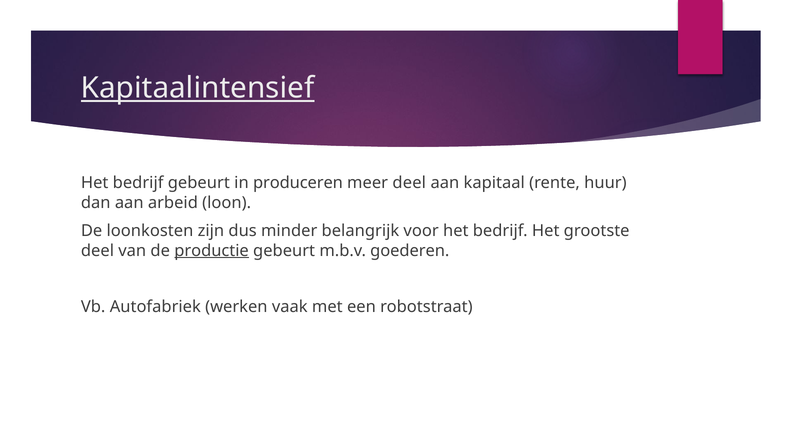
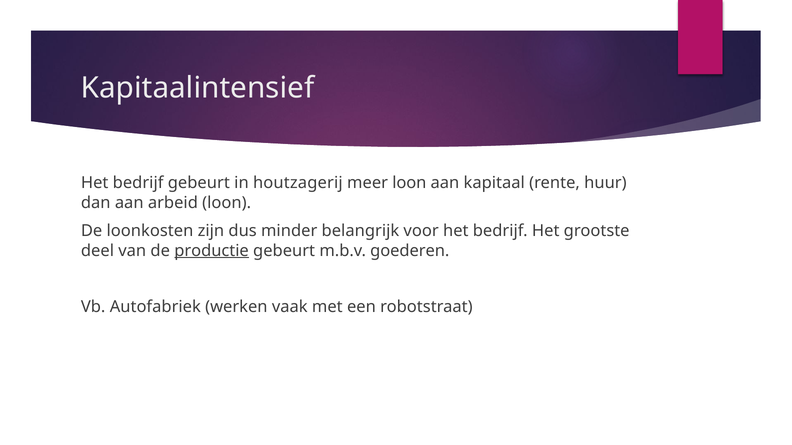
Kapitaalintensief underline: present -> none
produceren: produceren -> houtzagerij
meer deel: deel -> loon
